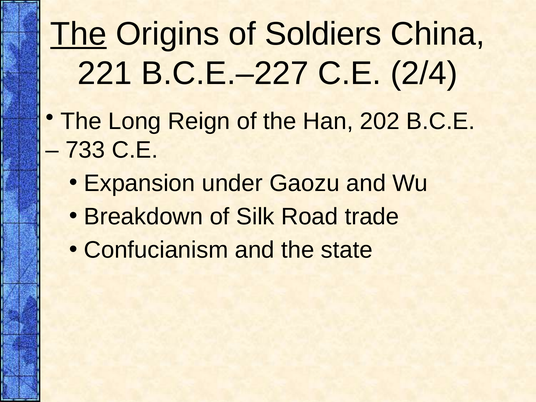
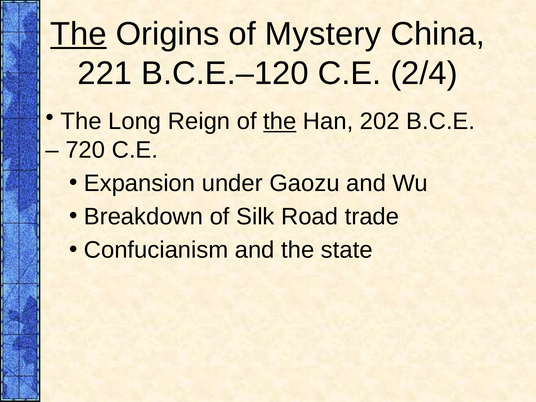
Soldiers: Soldiers -> Mystery
B.C.E.–227: B.C.E.–227 -> B.C.E.–120
the at (280, 121) underline: none -> present
733: 733 -> 720
